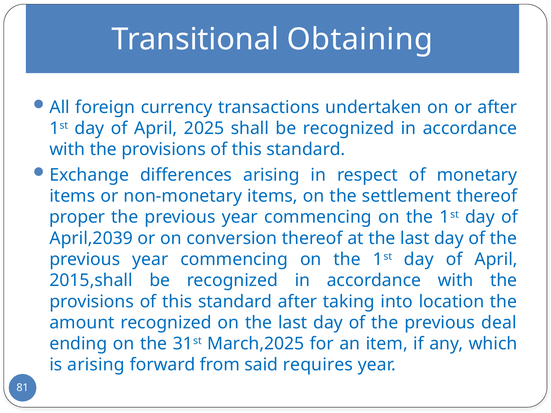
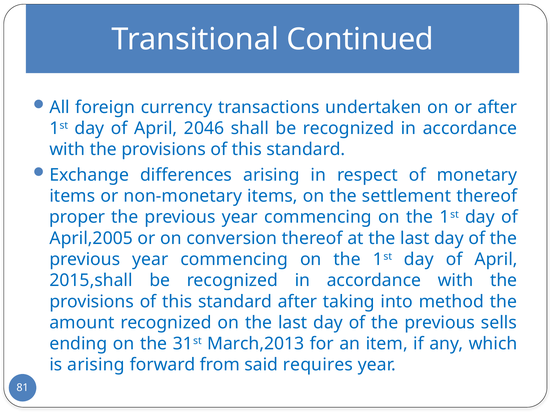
Obtaining: Obtaining -> Continued
2025: 2025 -> 2046
April,2039: April,2039 -> April,2005
location: location -> method
deal: deal -> sells
March,2025: March,2025 -> March,2013
